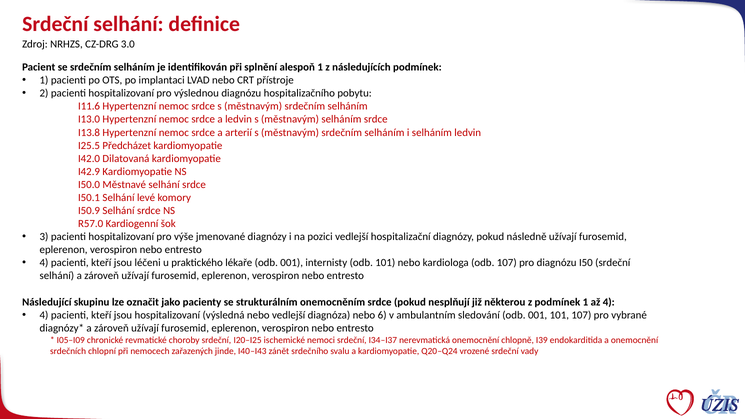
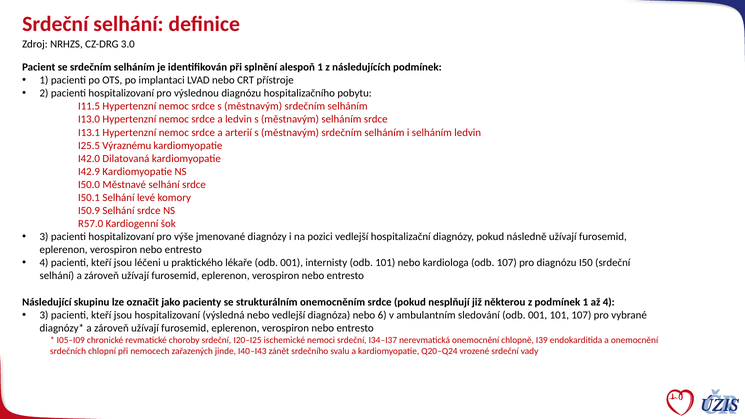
I11.6: I11.6 -> I11.5
I13.8: I13.8 -> I13.1
Předcházet: Předcházet -> Výraznému
4 at (44, 315): 4 -> 3
